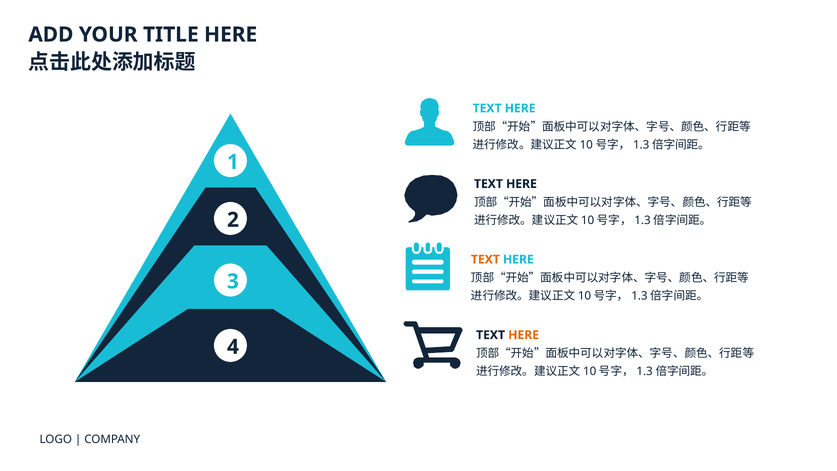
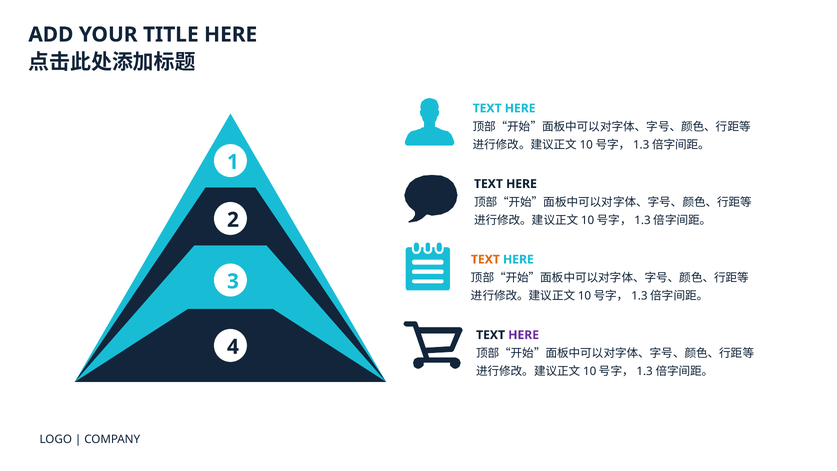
HERE at (524, 335) colour: orange -> purple
